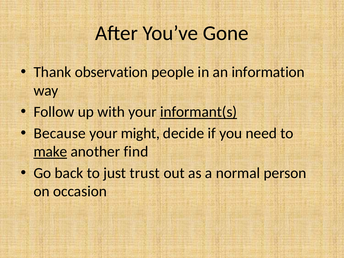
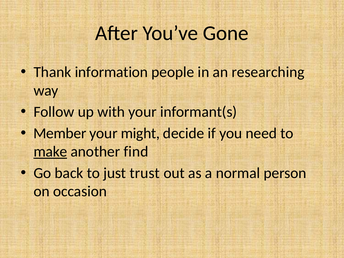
observation: observation -> information
information: information -> researching
informant(s underline: present -> none
Because: Because -> Member
